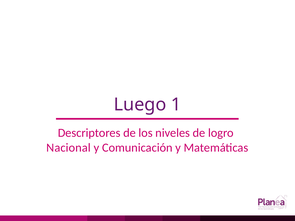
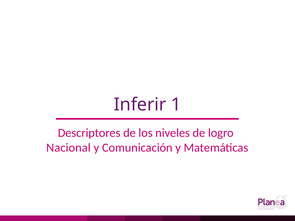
Luego: Luego -> Inferir
